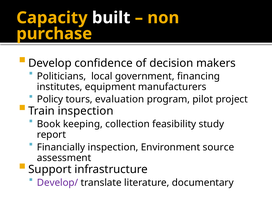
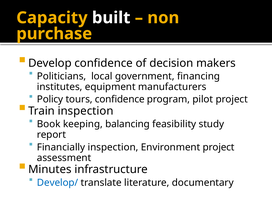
tours evaluation: evaluation -> confidence
collection: collection -> balancing
Environment source: source -> project
Support: Support -> Minutes
Develop/ colour: purple -> blue
